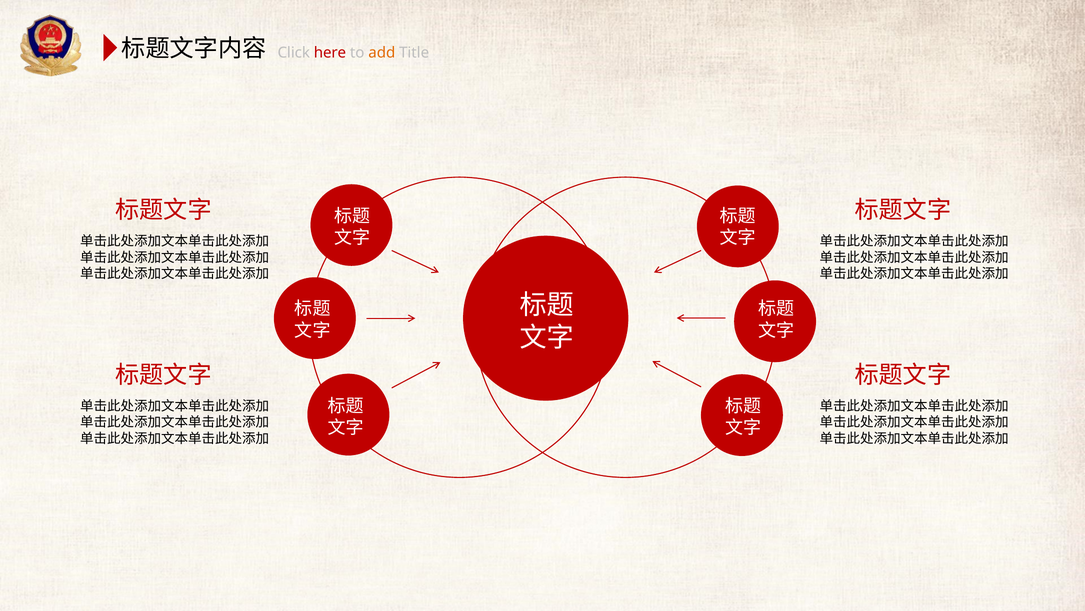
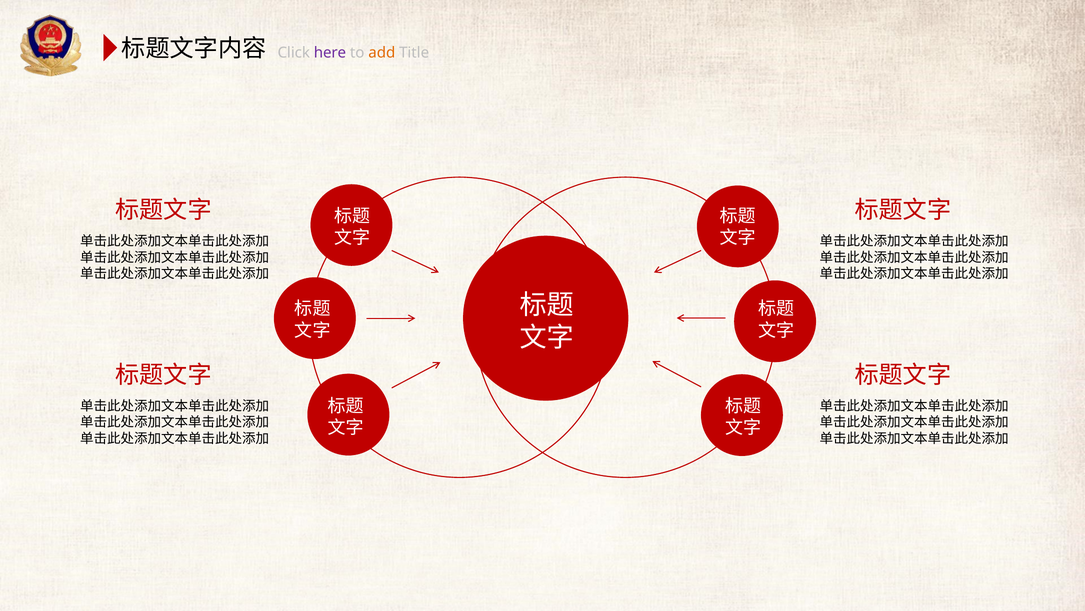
here colour: red -> purple
